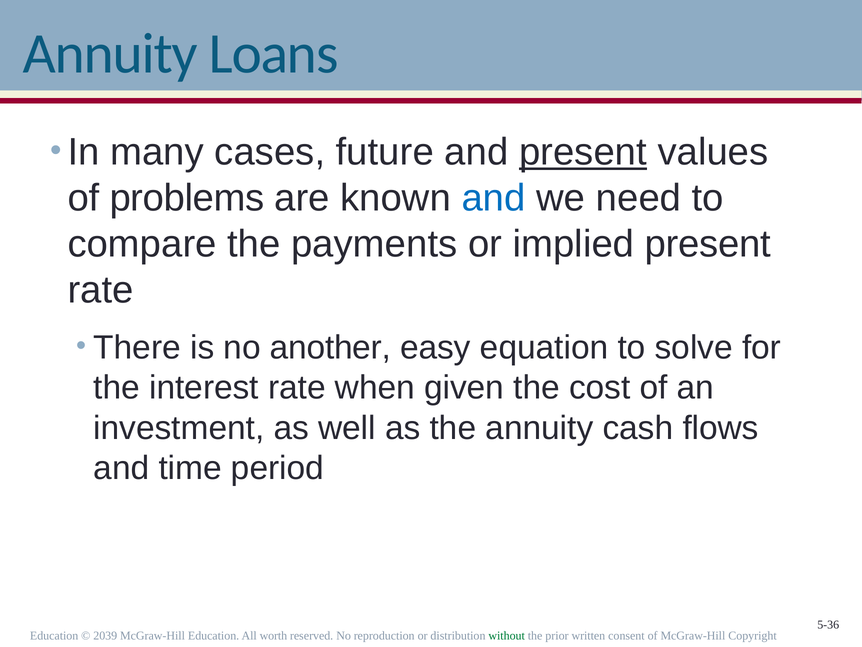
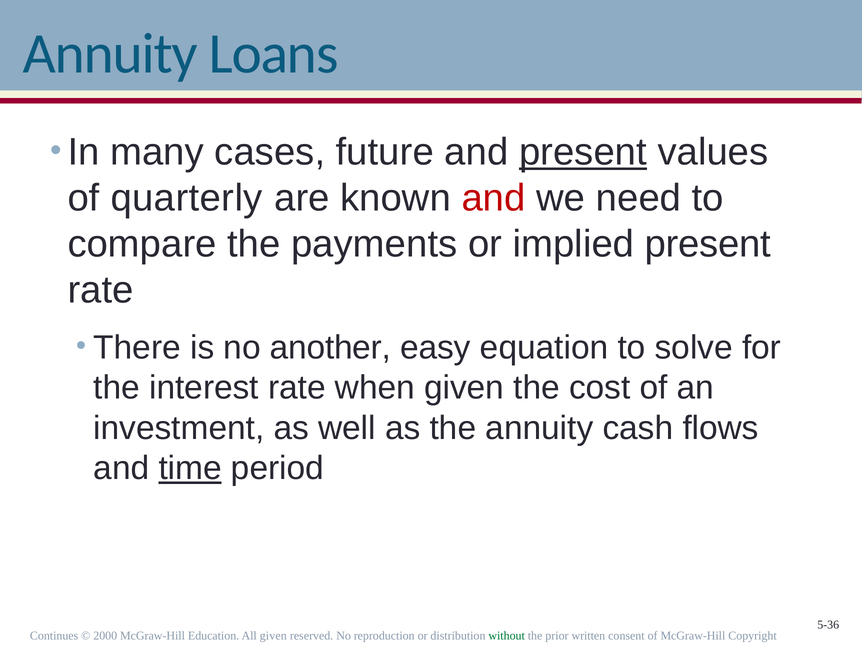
problems: problems -> quarterly
and at (494, 198) colour: blue -> red
time underline: none -> present
Education at (54, 636): Education -> Continues
2039: 2039 -> 2000
All worth: worth -> given
